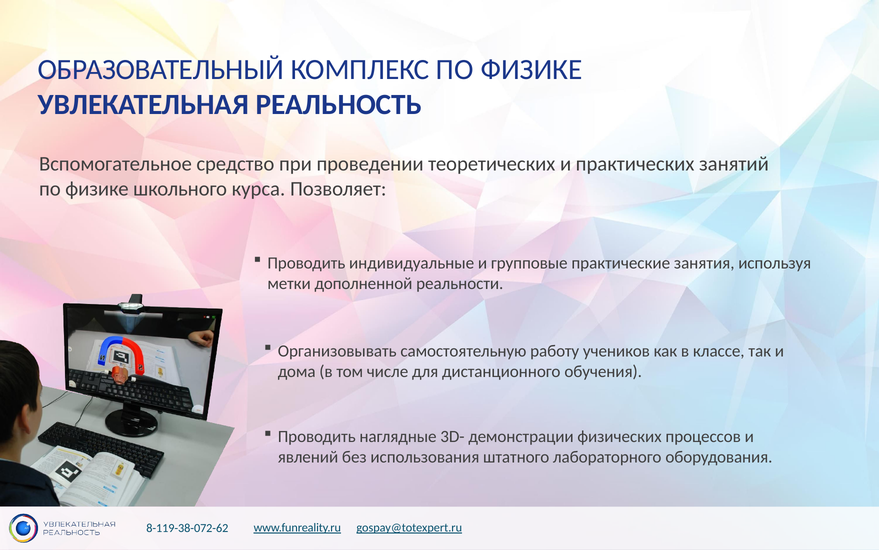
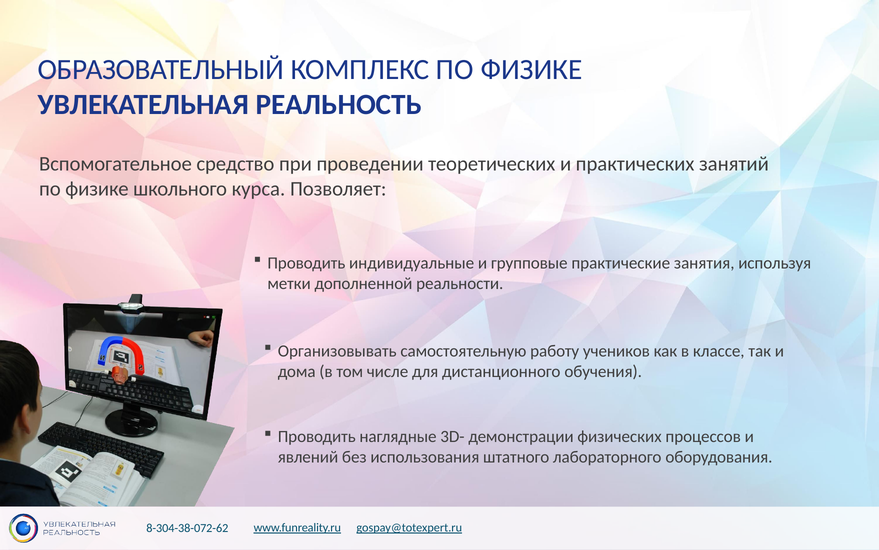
8-119-38-072-62: 8-119-38-072-62 -> 8-304-38-072-62
